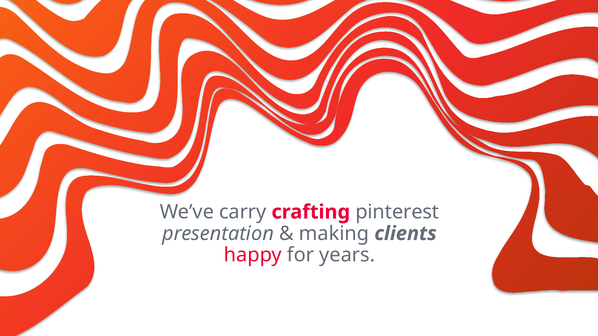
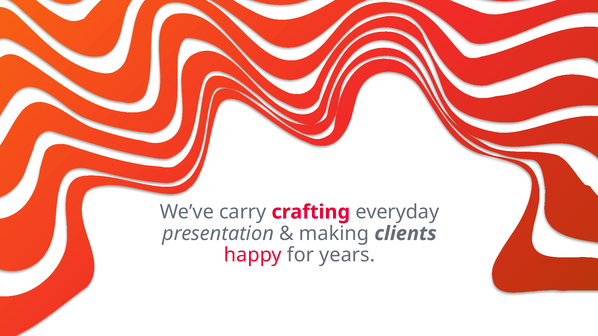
pinterest: pinterest -> everyday
